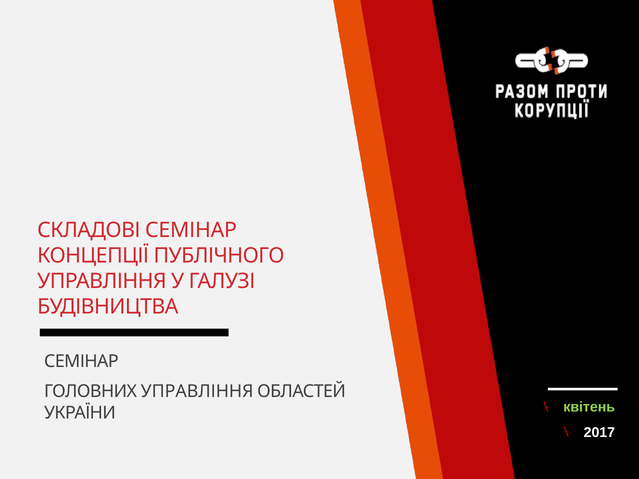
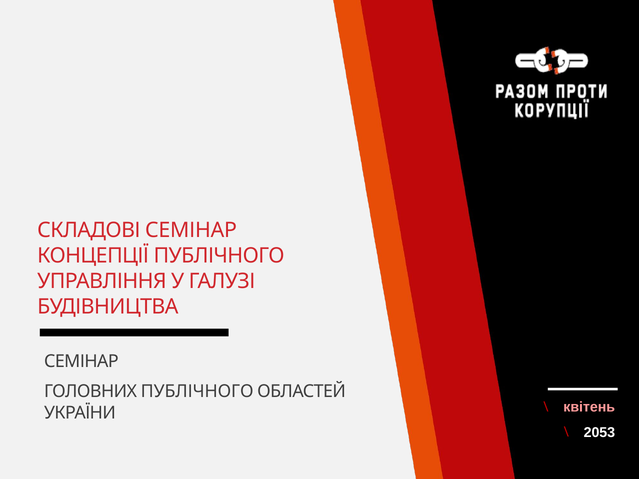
ГОЛОВНИХ УПРАВЛІННЯ: УПРАВЛІННЯ -> ПУБЛІЧНОГО
квітень colour: light green -> pink
2017: 2017 -> 2053
